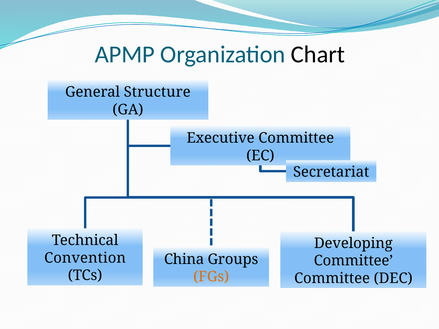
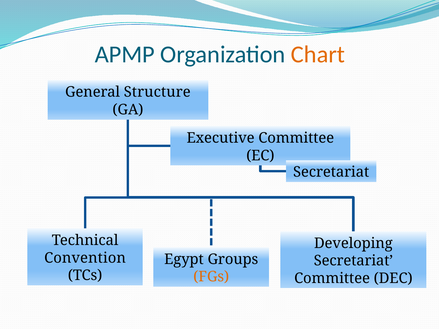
Chart colour: black -> orange
China: China -> Egypt
Committee at (353, 261): Committee -> Secretariat
